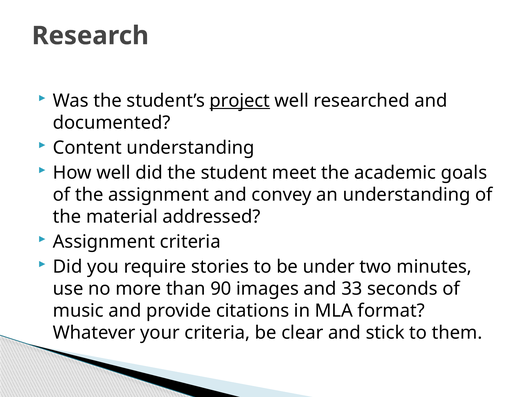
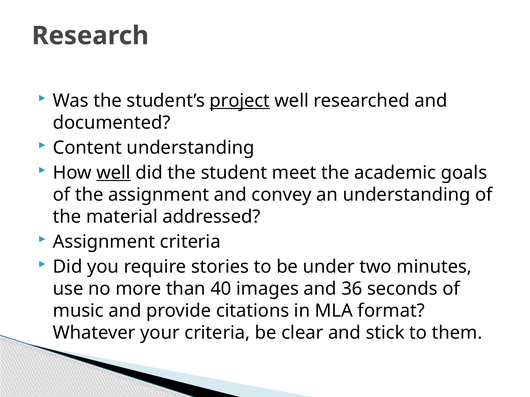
well at (114, 173) underline: none -> present
90: 90 -> 40
33: 33 -> 36
